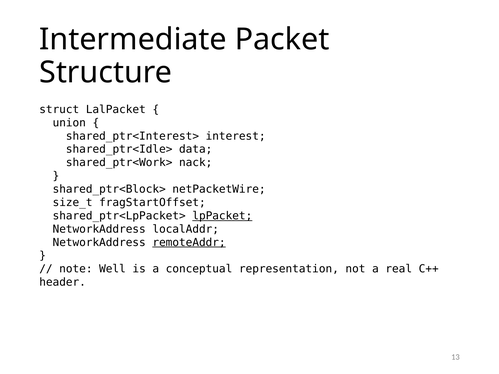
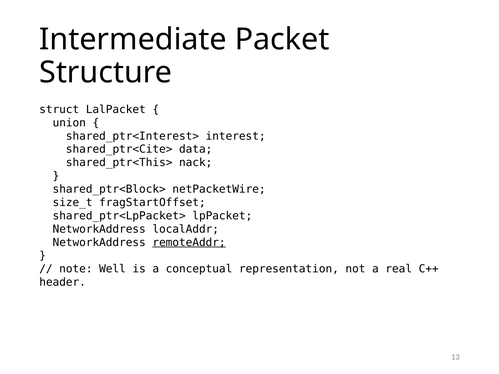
shared_ptr<Idle>: shared_ptr<Idle> -> shared_ptr<Cite>
shared_ptr<Work>: shared_ptr<Work> -> shared_ptr<This>
lpPacket underline: present -> none
